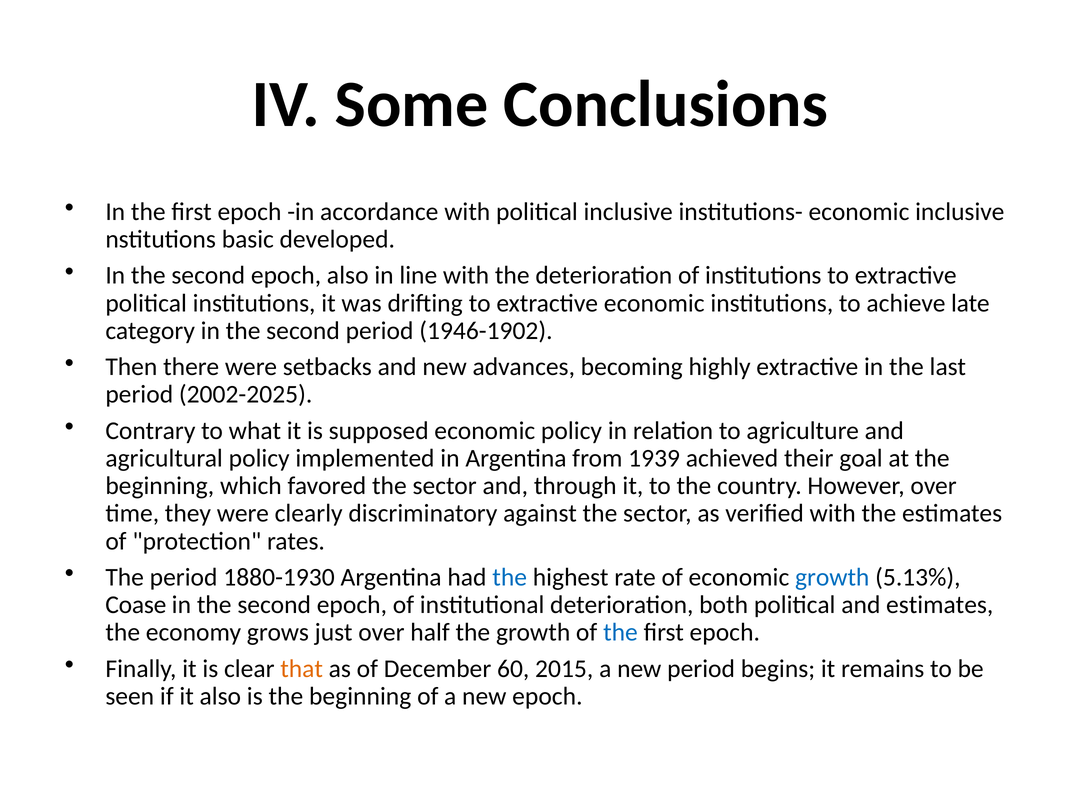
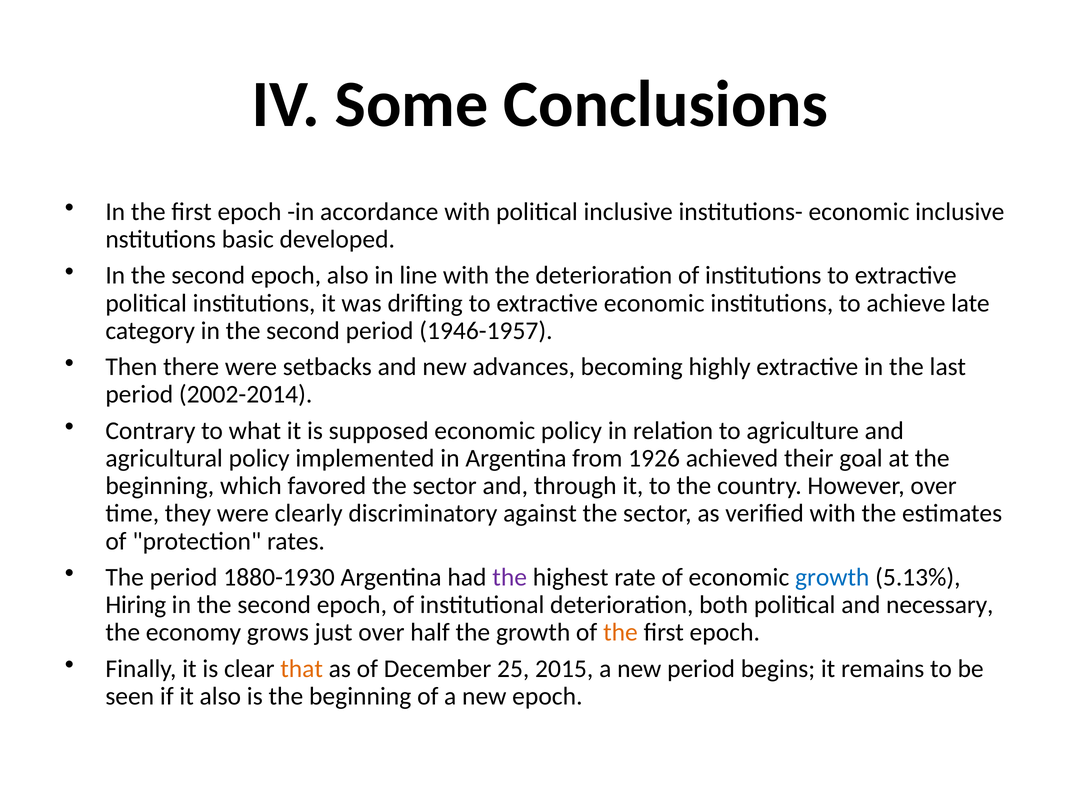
1946-1902: 1946-1902 -> 1946-1957
2002-2025: 2002-2025 -> 2002-2014
1939: 1939 -> 1926
the at (510, 577) colour: blue -> purple
Coase: Coase -> Hiring
and estimates: estimates -> necessary
the at (620, 632) colour: blue -> orange
60: 60 -> 25
